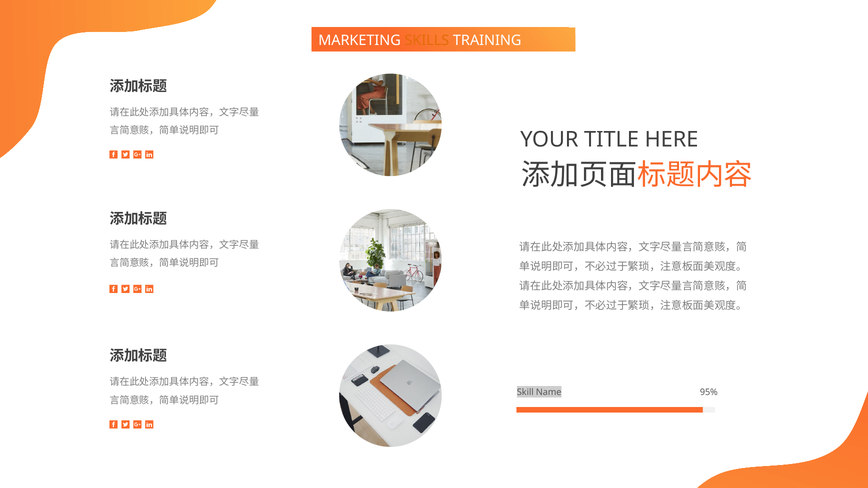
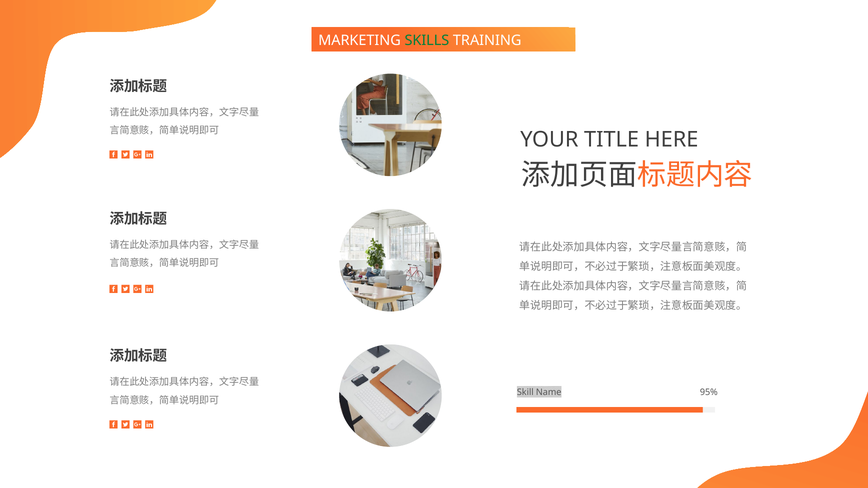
SKILLS colour: orange -> green
